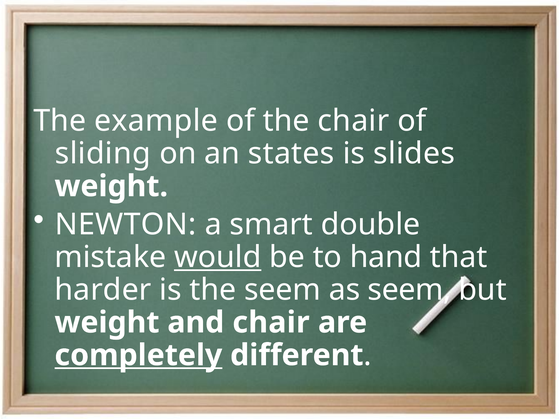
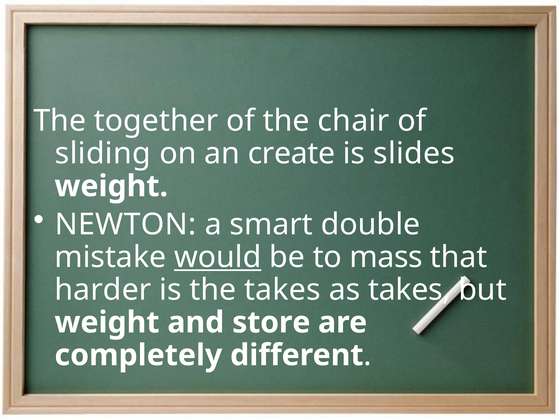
example: example -> together
states: states -> create
hand: hand -> mass
the seem: seem -> takes
as seem: seem -> takes
and chair: chair -> store
completely underline: present -> none
